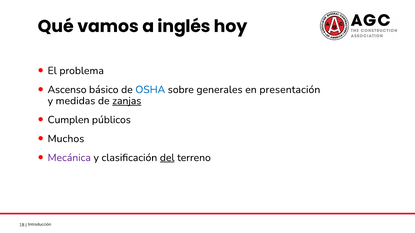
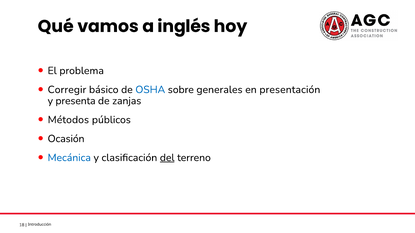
Ascenso: Ascenso -> Corregir
medidas: medidas -> presenta
zanjas underline: present -> none
Cumplen: Cumplen -> Métodos
Muchos: Muchos -> Ocasión
Mecánica colour: purple -> blue
